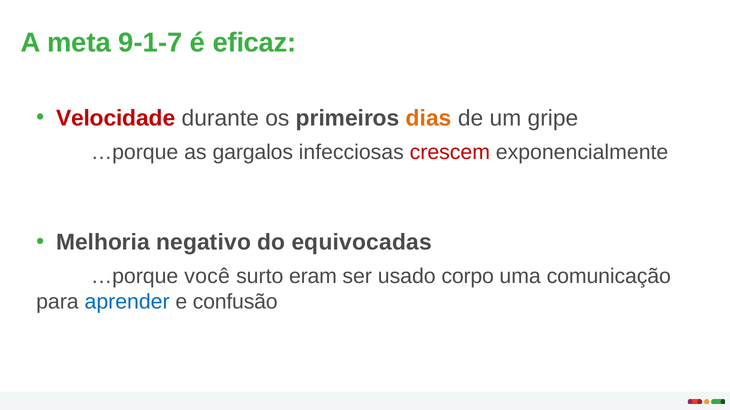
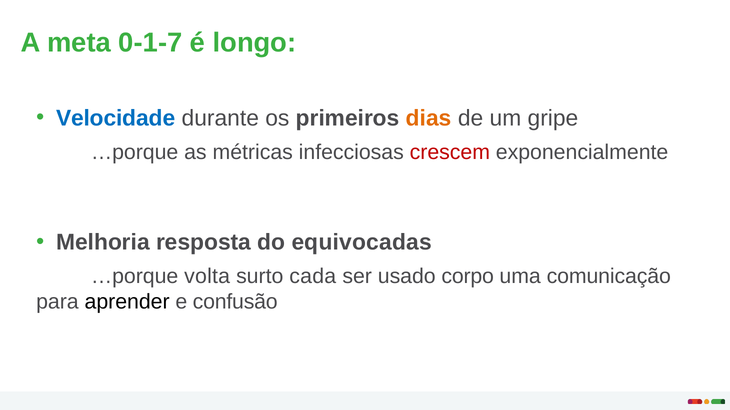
9-1-7: 9-1-7 -> 0-1-7
eficaz: eficaz -> longo
Velocidade colour: red -> blue
gargalos: gargalos -> métricas
negativo: negativo -> resposta
você: você -> volta
eram: eram -> cada
aprender colour: blue -> black
